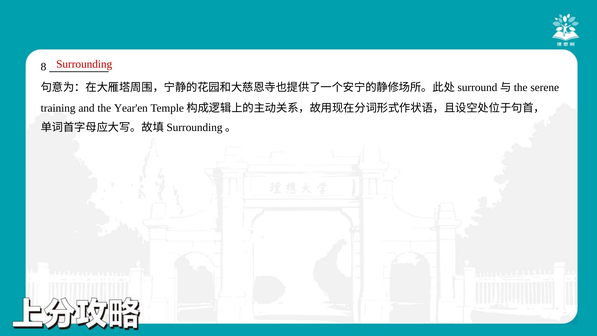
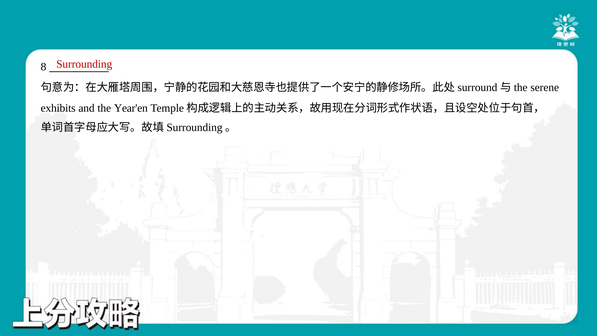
training: training -> exhibits
